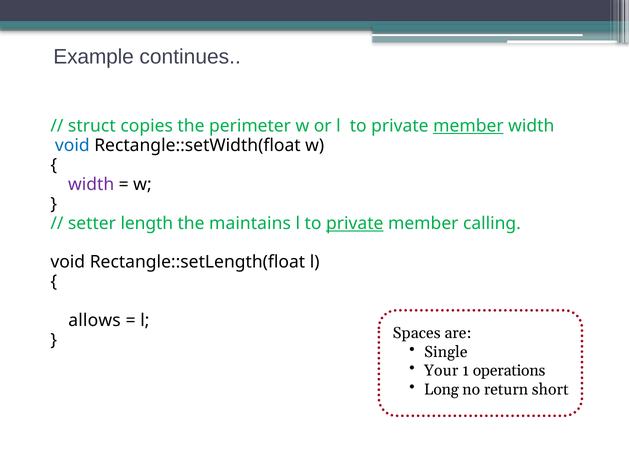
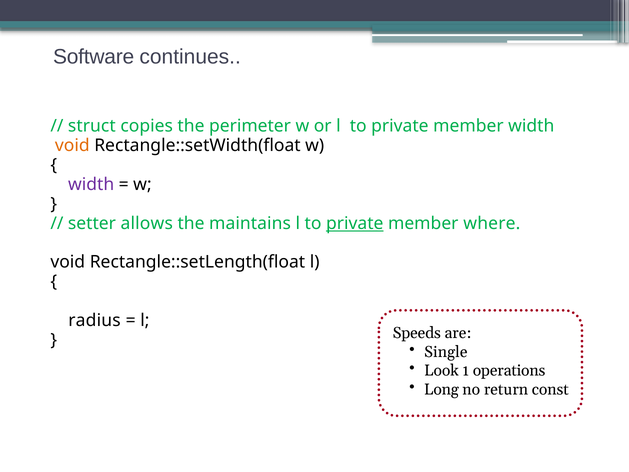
Example: Example -> Software
member at (468, 126) underline: present -> none
void at (72, 146) colour: blue -> orange
length: length -> allows
calling: calling -> where
allows: allows -> radius
Spaces: Spaces -> Speeds
Your: Your -> Look
short: short -> const
